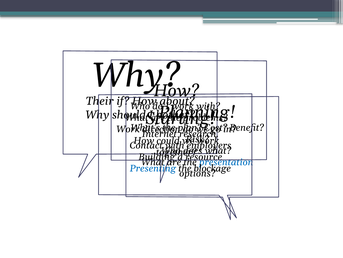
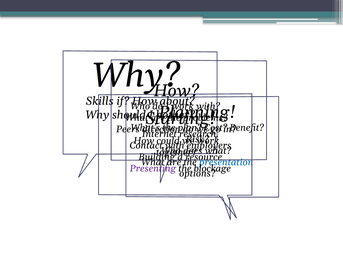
Their: Their -> Skills
Work at (128, 129): Work -> Peers
Presenting colour: blue -> purple
